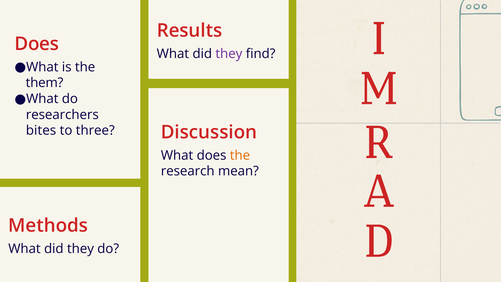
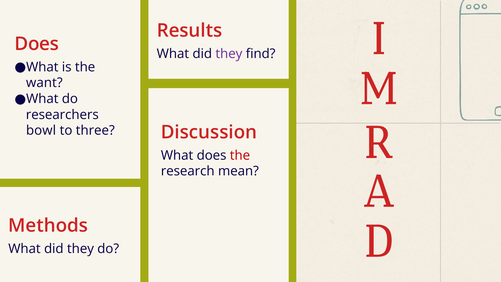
them: them -> want
bites: bites -> bowl
the at (240, 155) colour: orange -> red
